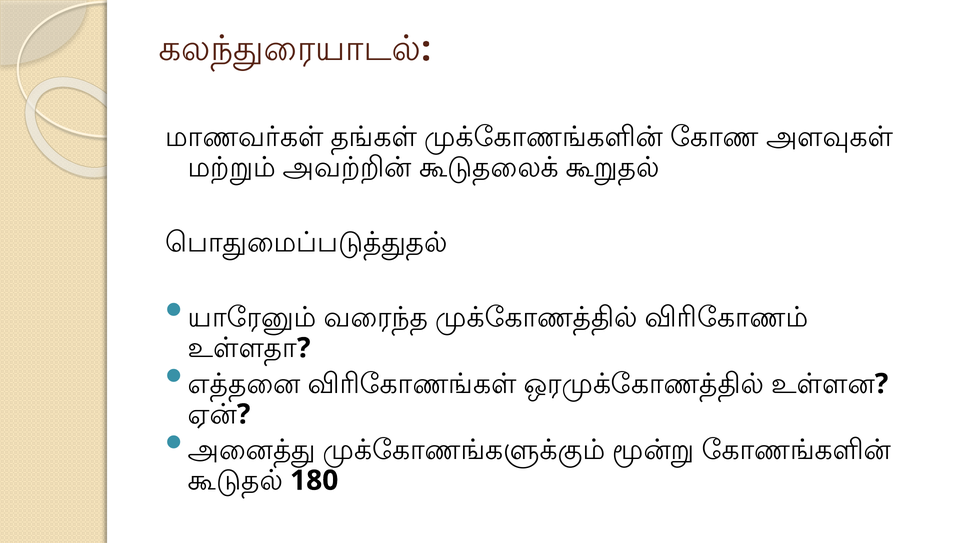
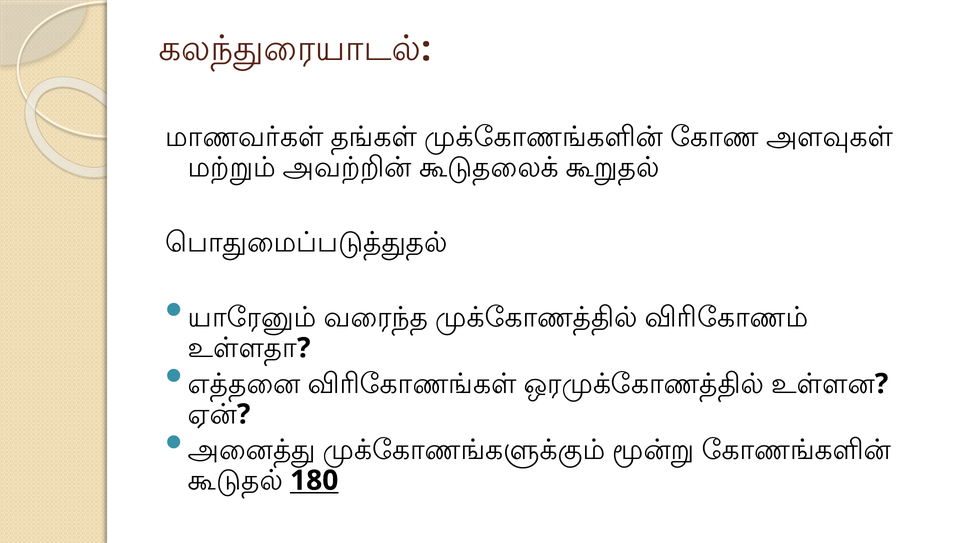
180 underline: none -> present
